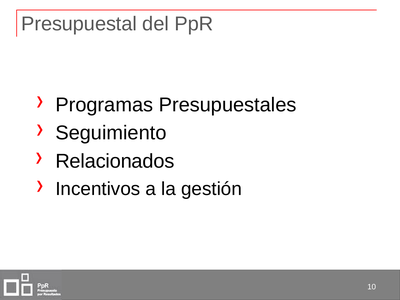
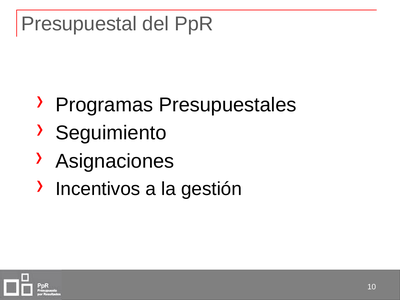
Relacionados: Relacionados -> Asignaciones
